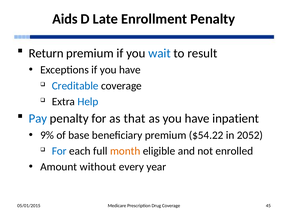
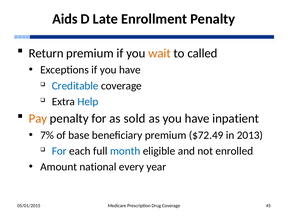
wait colour: blue -> orange
result: result -> called
Pay colour: blue -> orange
that: that -> sold
9%: 9% -> 7%
$54.22: $54.22 -> $72.49
2052: 2052 -> 2013
month colour: orange -> blue
without: without -> national
